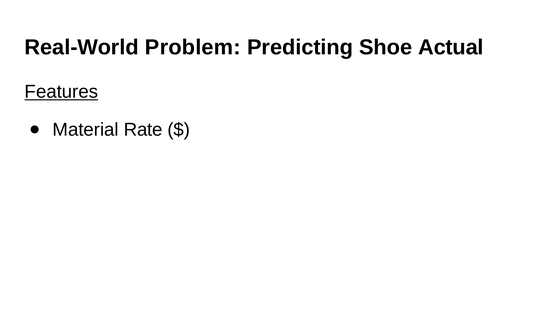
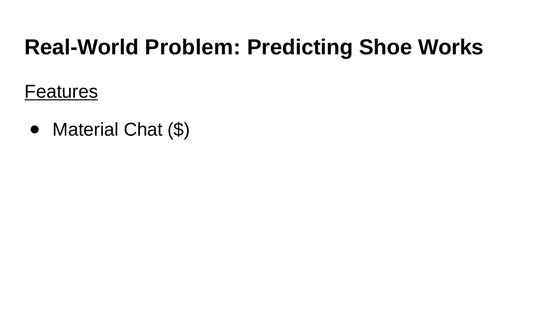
Actual: Actual -> Works
Rate: Rate -> Chat
